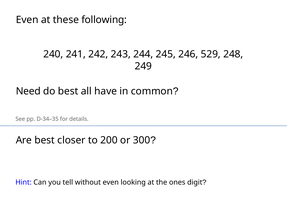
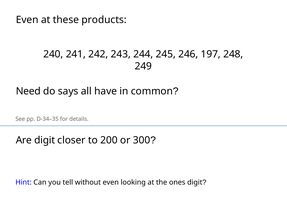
following: following -> products
529: 529 -> 197
do best: best -> says
Are best: best -> digit
